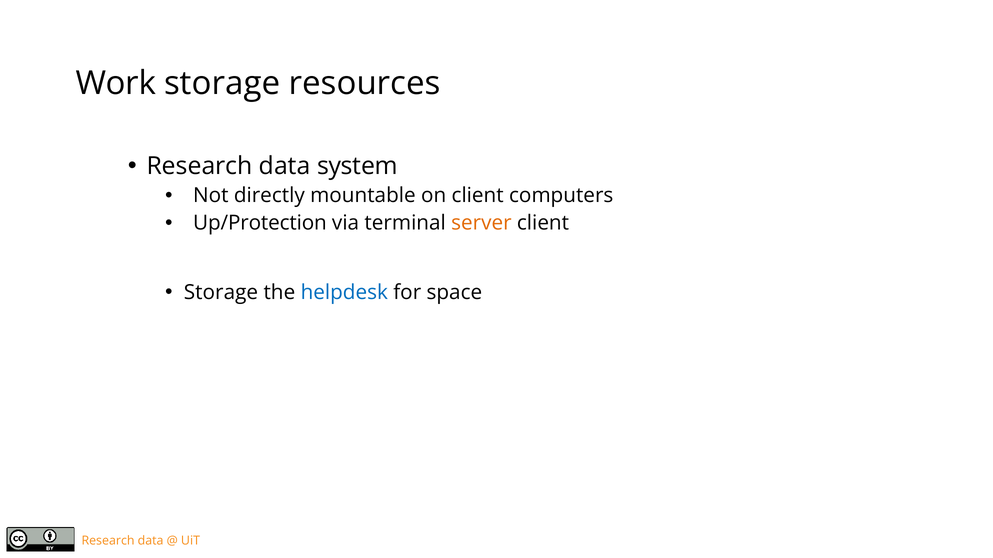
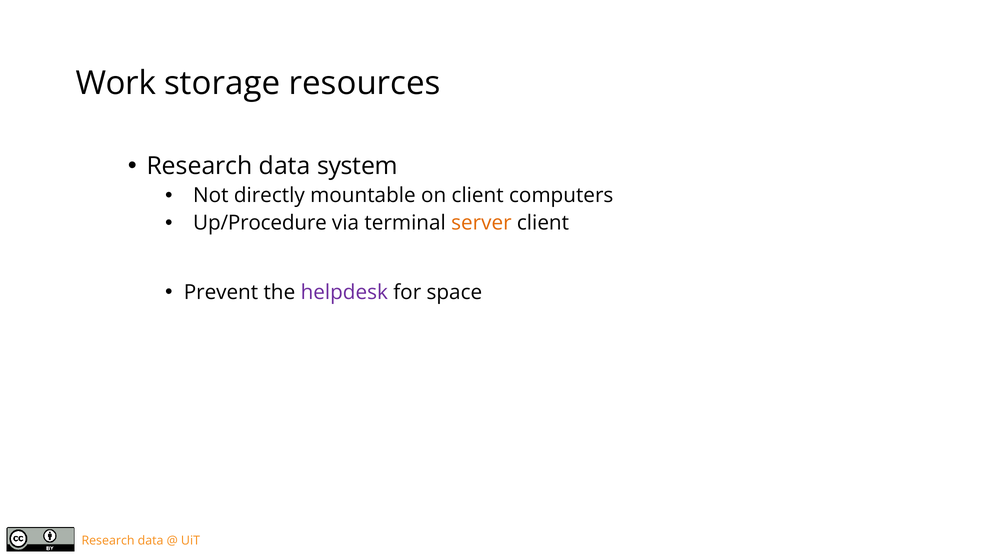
Up/Protection: Up/Protection -> Up/Procedure
Storage at (221, 292): Storage -> Prevent
helpdesk colour: blue -> purple
